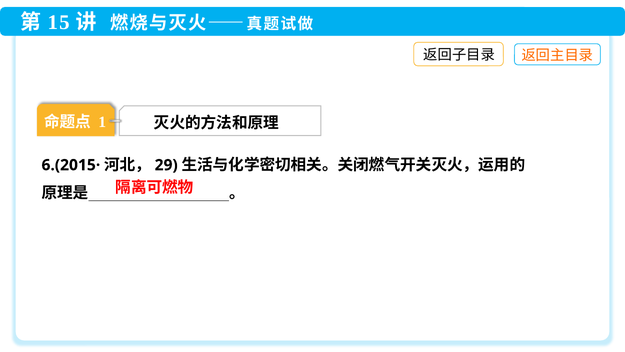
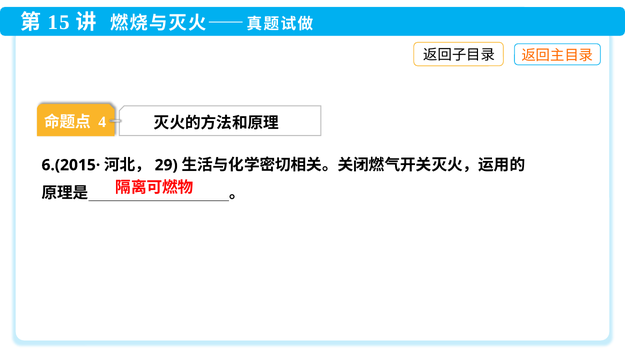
1: 1 -> 4
